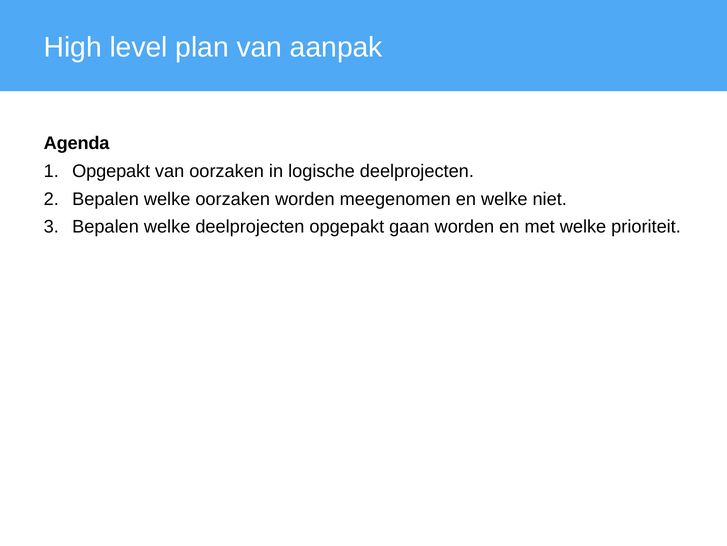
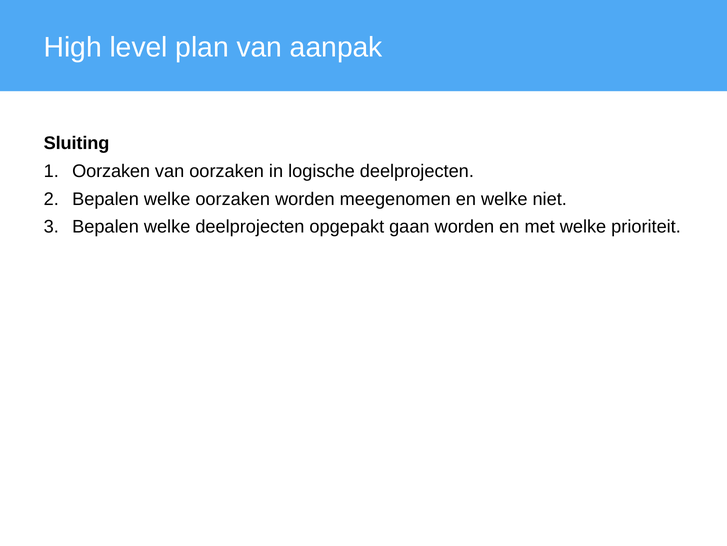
Agenda: Agenda -> Sluiting
Opgepakt at (111, 171): Opgepakt -> Oorzaken
